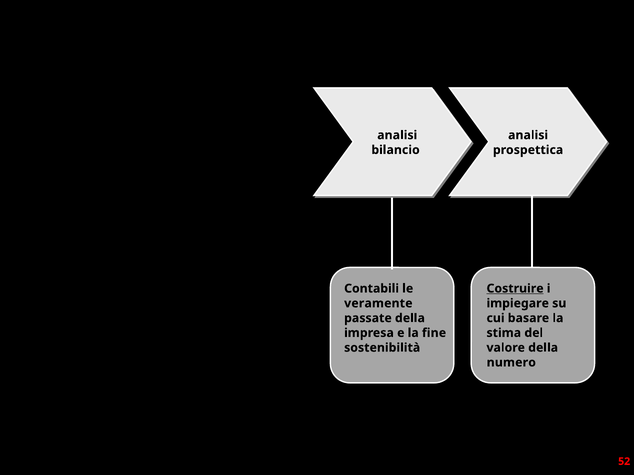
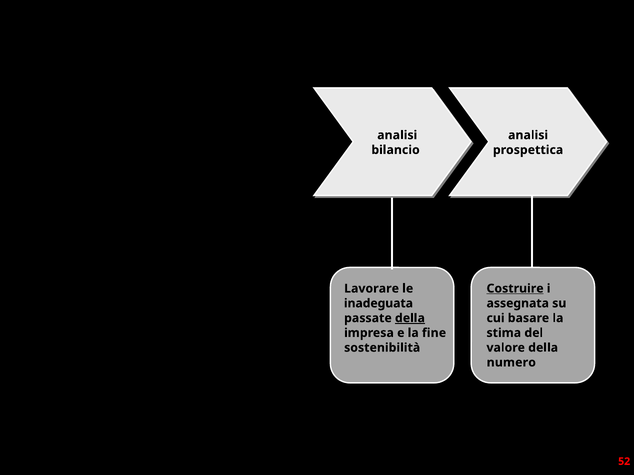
Contabili: Contabili -> Lavorare
veramente: veramente -> inadeguata
impiegare: impiegare -> assegnata
della at (410, 318) underline: none -> present
